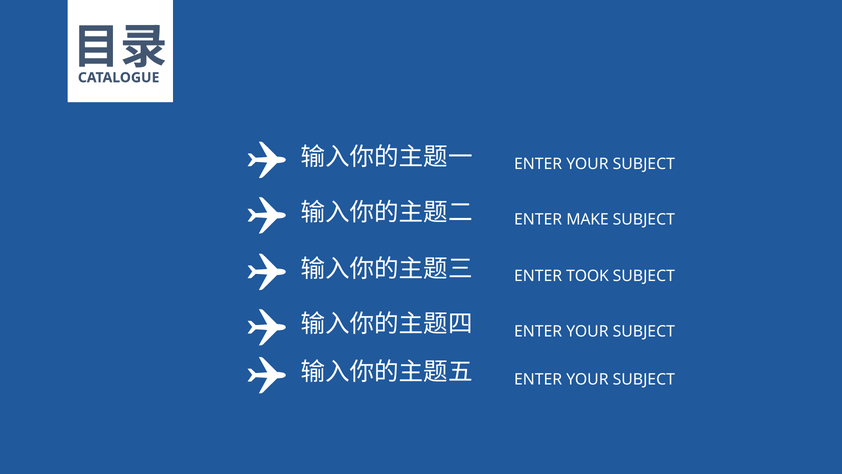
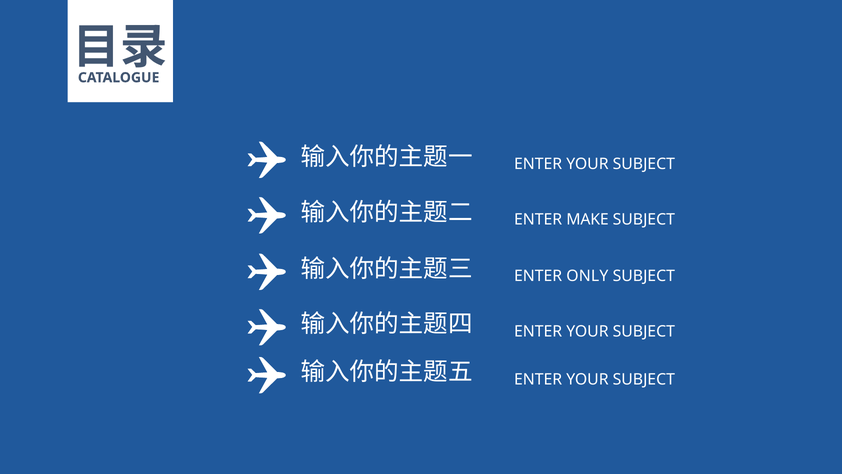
TOOK: TOOK -> ONLY
